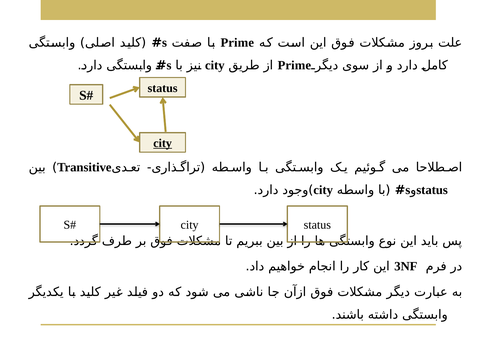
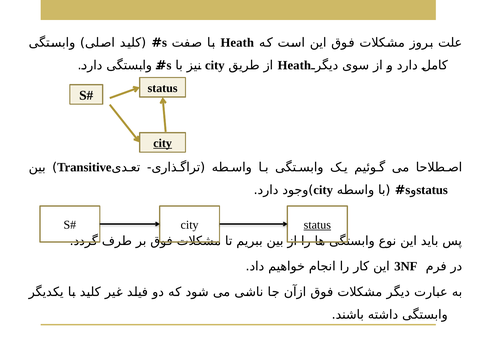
Prime at (237, 43): Prime -> Heath
Prime at (294, 65): Prime -> Heath
status at (317, 224) underline: none -> present
